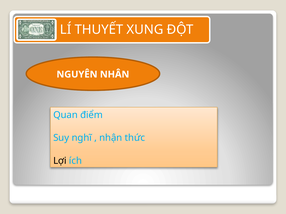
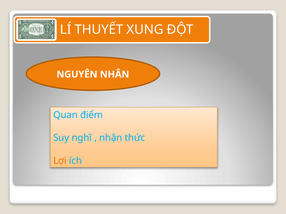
Lợi colour: black -> orange
